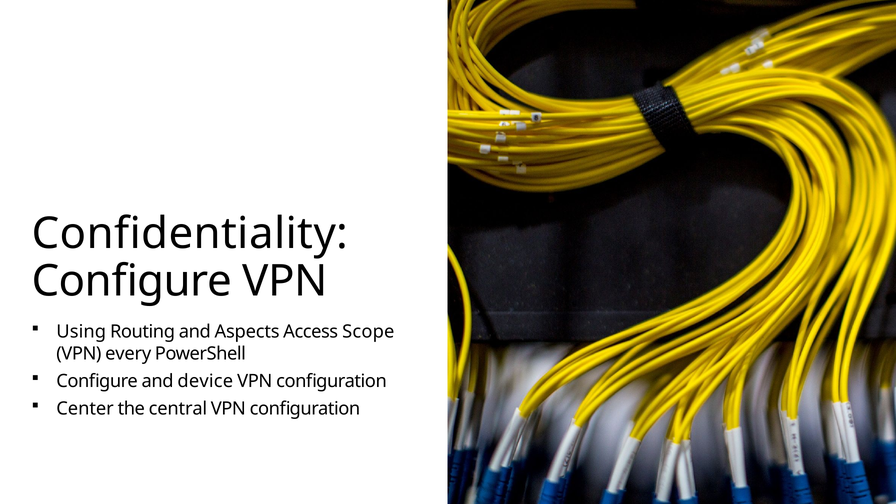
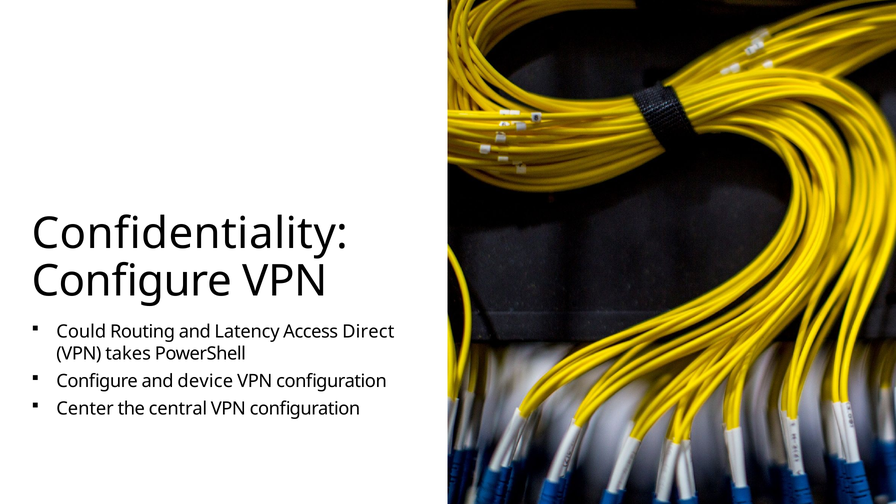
Using: Using -> Could
Aspects: Aspects -> Latency
Scope: Scope -> Direct
every: every -> takes
